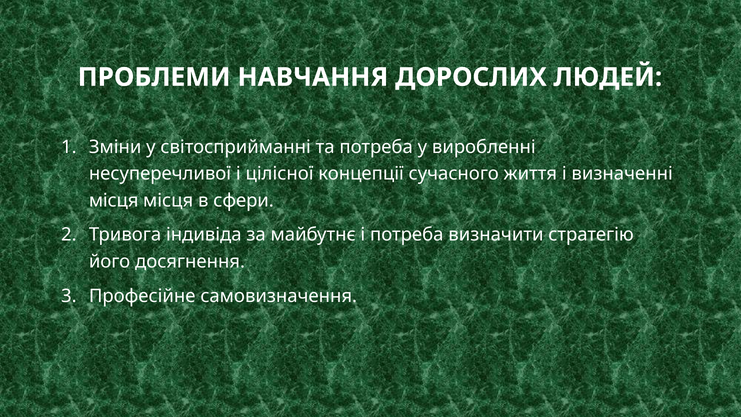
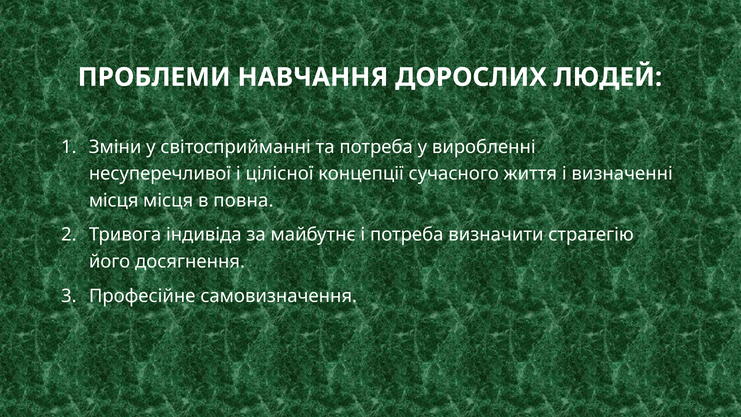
сфери: сфери -> повна
